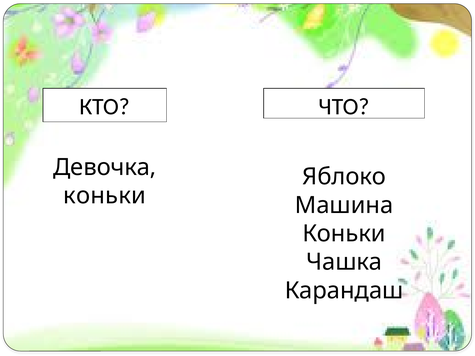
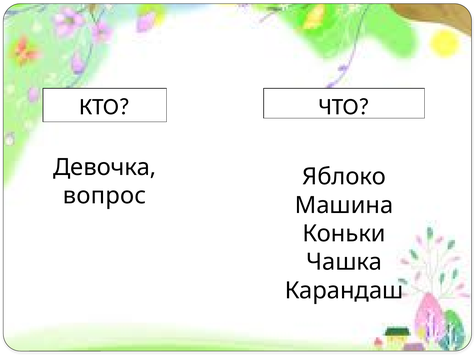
коньки at (105, 196): коньки -> вопрос
